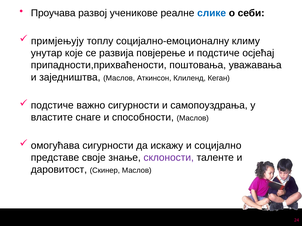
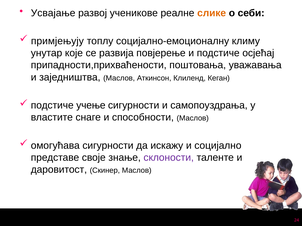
Проучава: Проучава -> Усвајање
слике colour: blue -> orange
важно: важно -> учење
